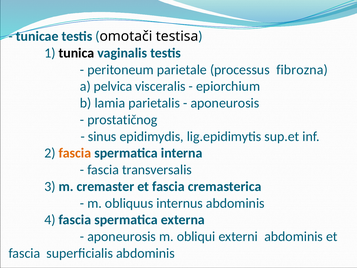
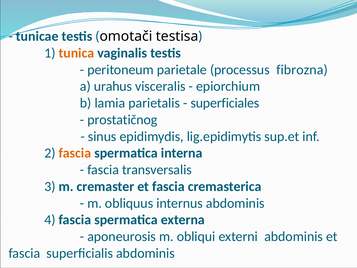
tunica colour: black -> orange
pelvica: pelvica -> urahus
aponeurosis at (225, 103): aponeurosis -> superficiales
